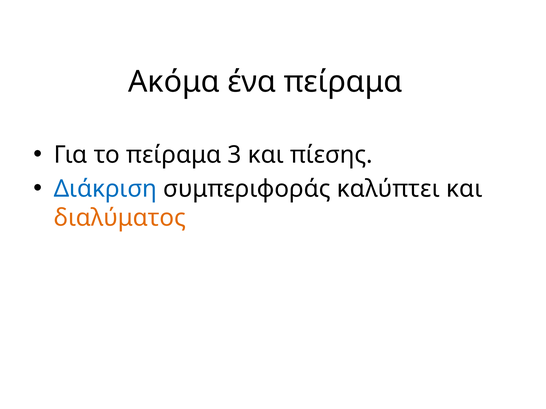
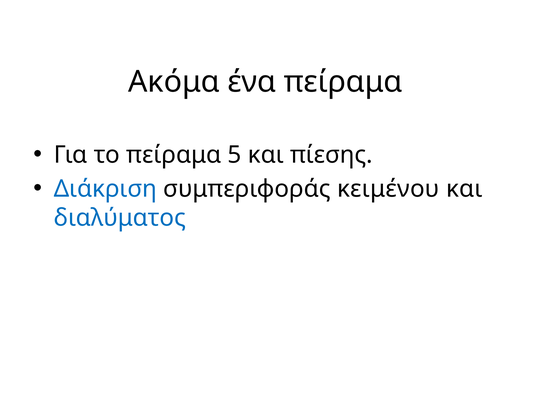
3: 3 -> 5
καλύπτει: καλύπτει -> κειμένου
διαλύματος colour: orange -> blue
